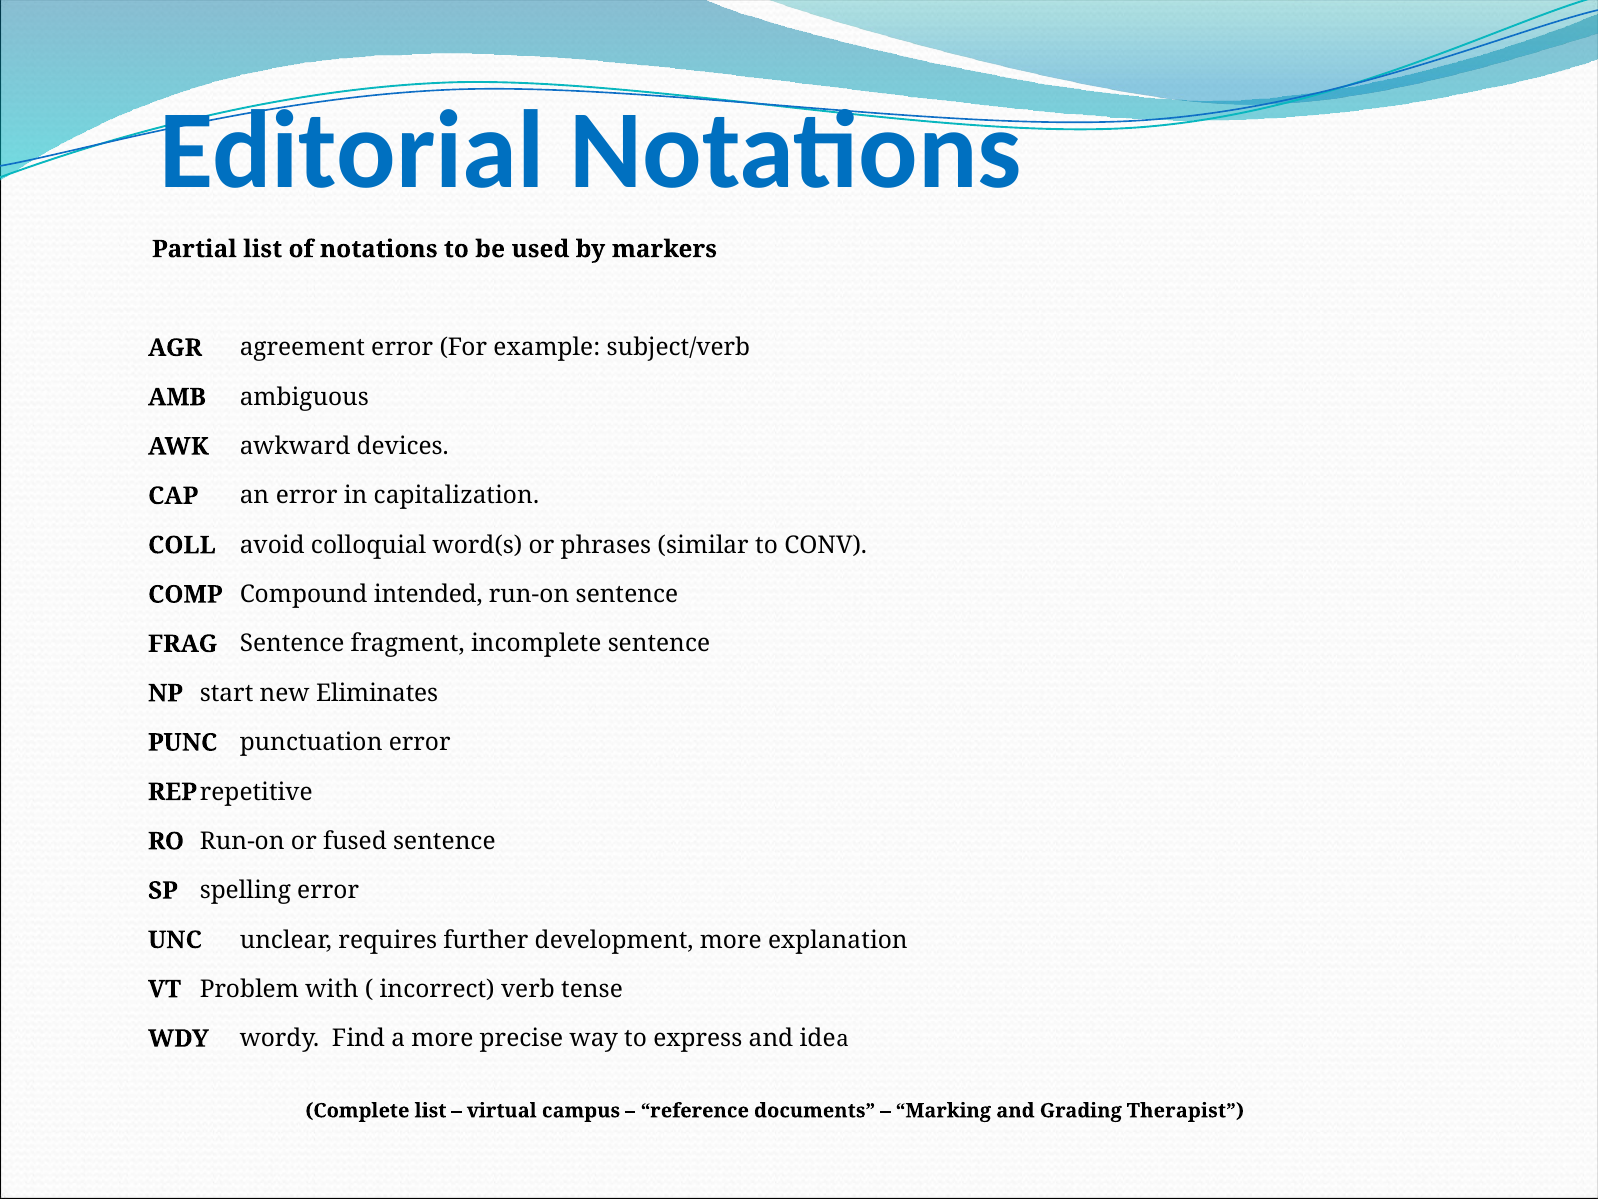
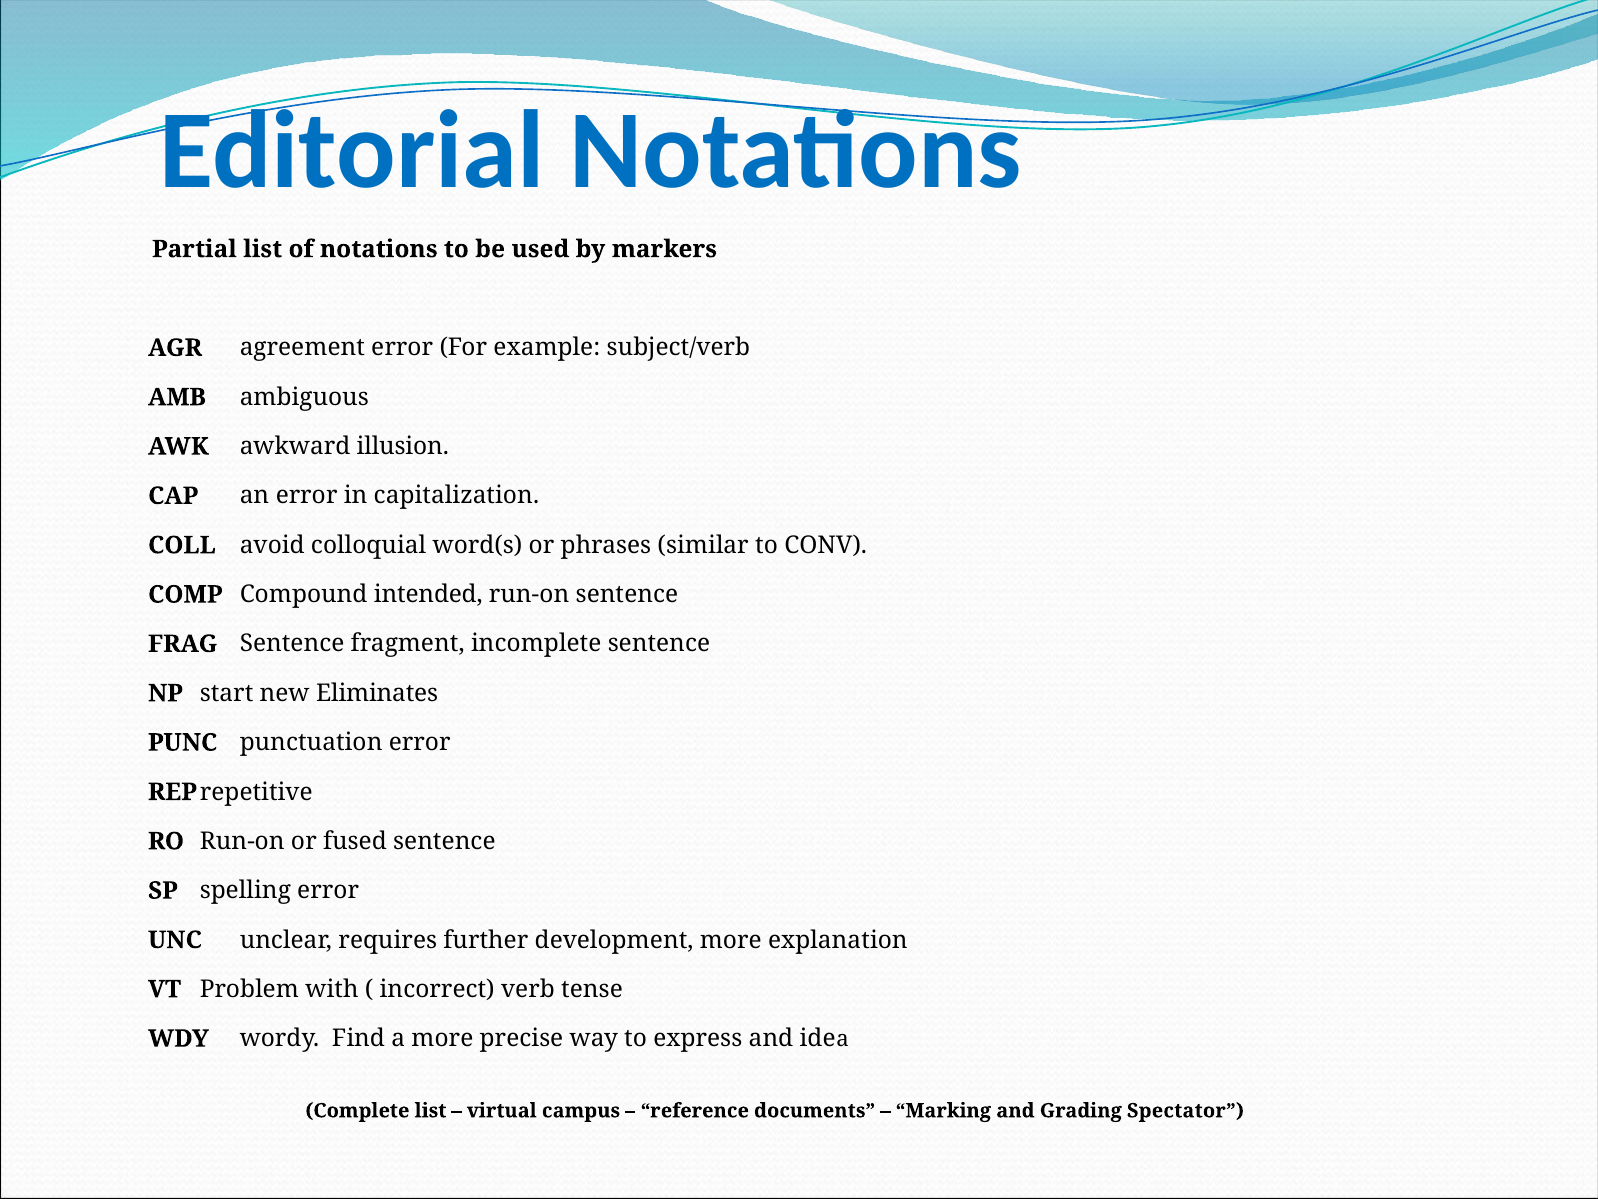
devices: devices -> illusion
Therapist: Therapist -> Spectator
